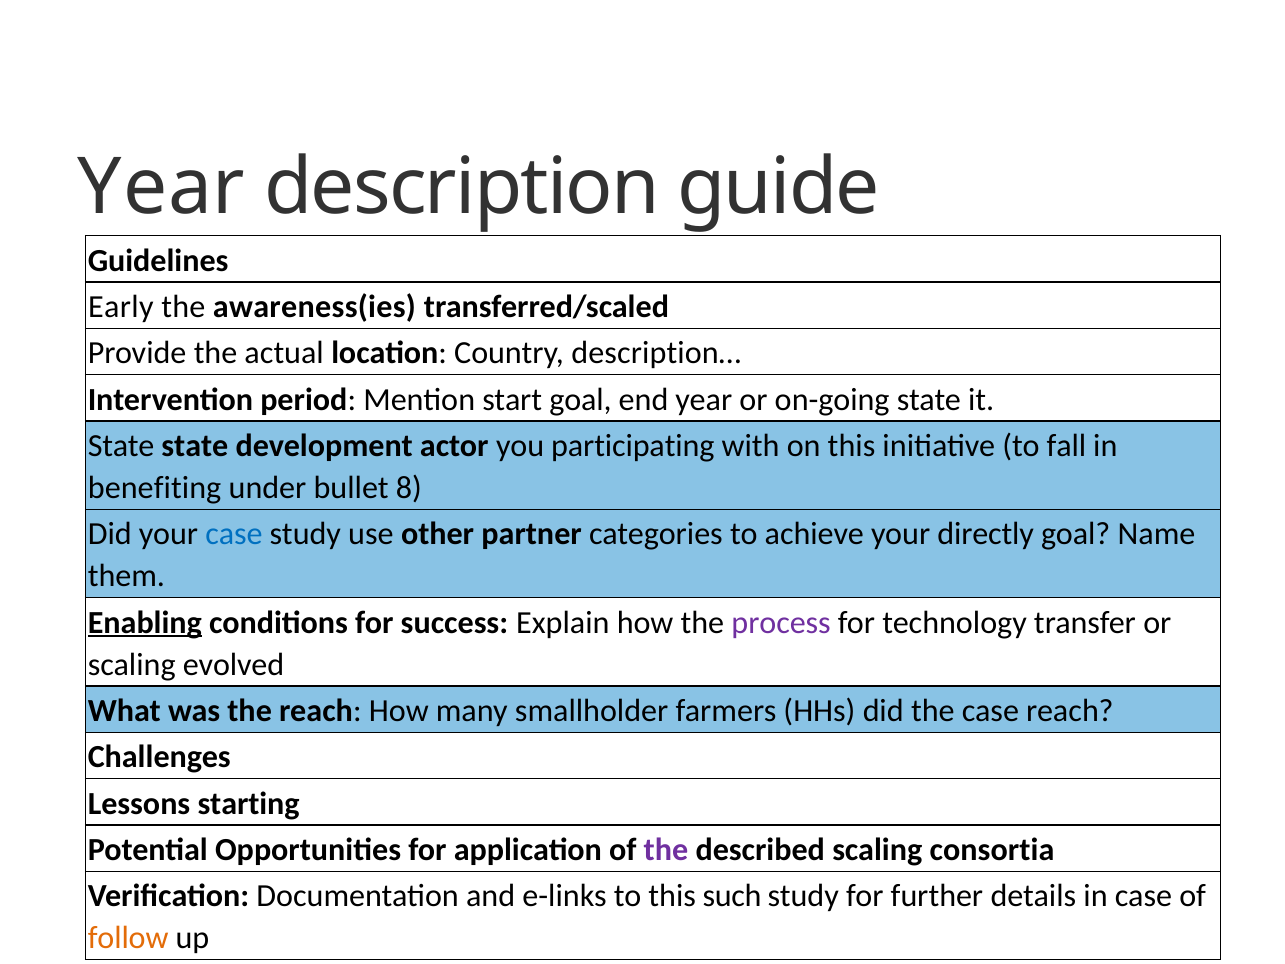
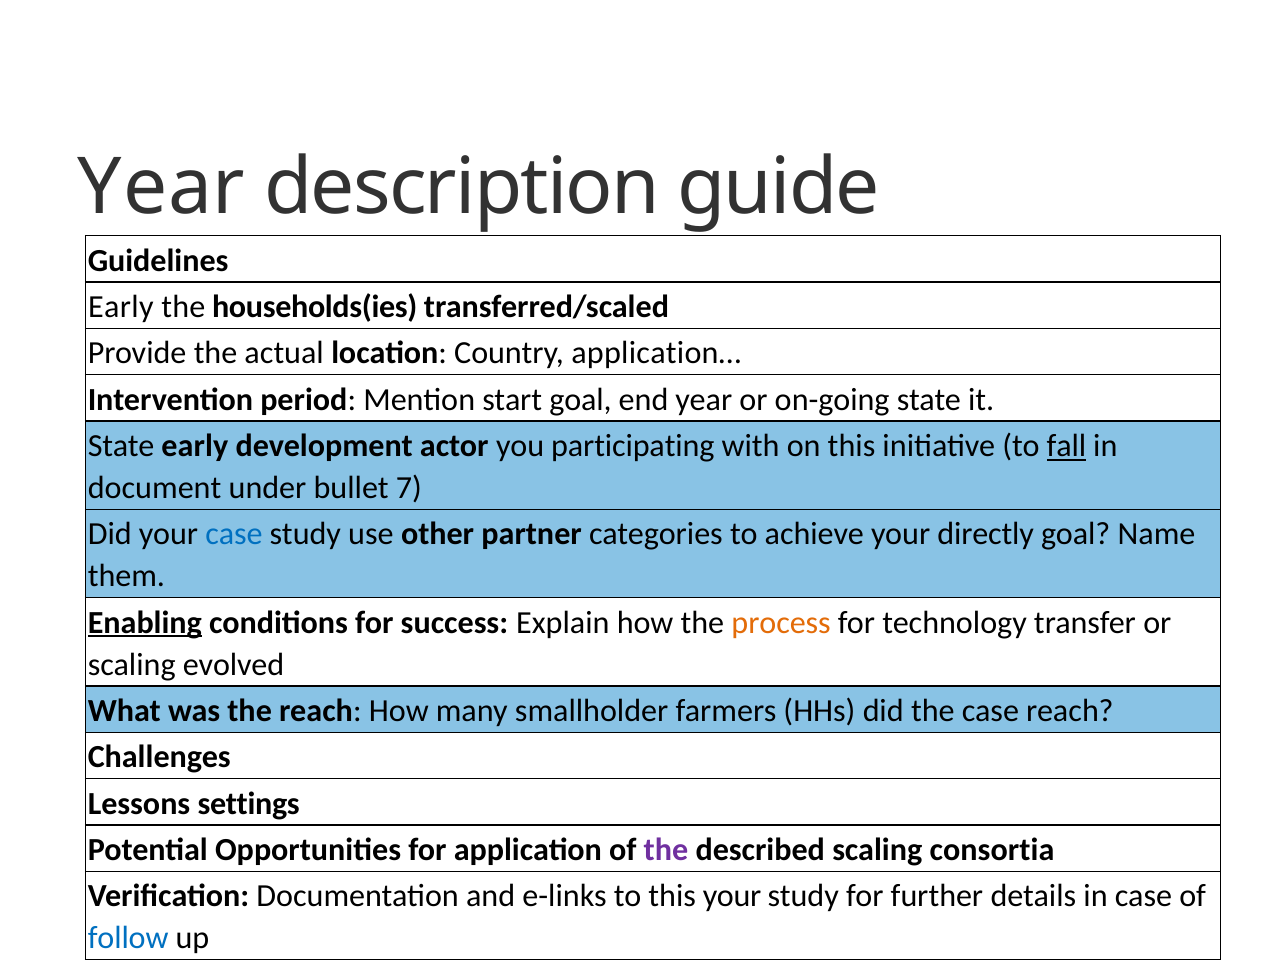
awareness(ies: awareness(ies -> households(ies
description…: description… -> application…
State state: state -> early
fall underline: none -> present
benefiting: benefiting -> document
8: 8 -> 7
process colour: purple -> orange
starting: starting -> settings
this such: such -> your
follow colour: orange -> blue
